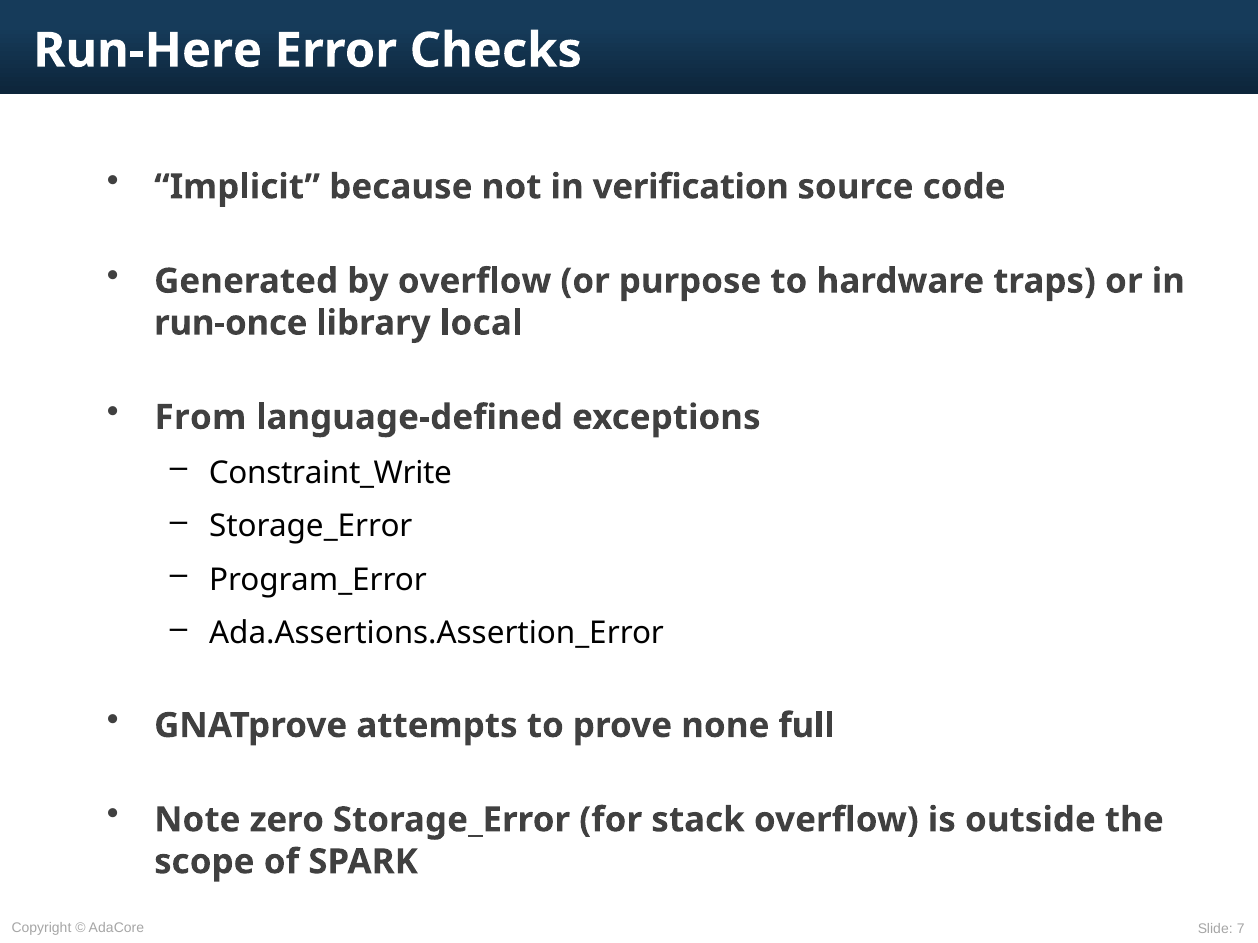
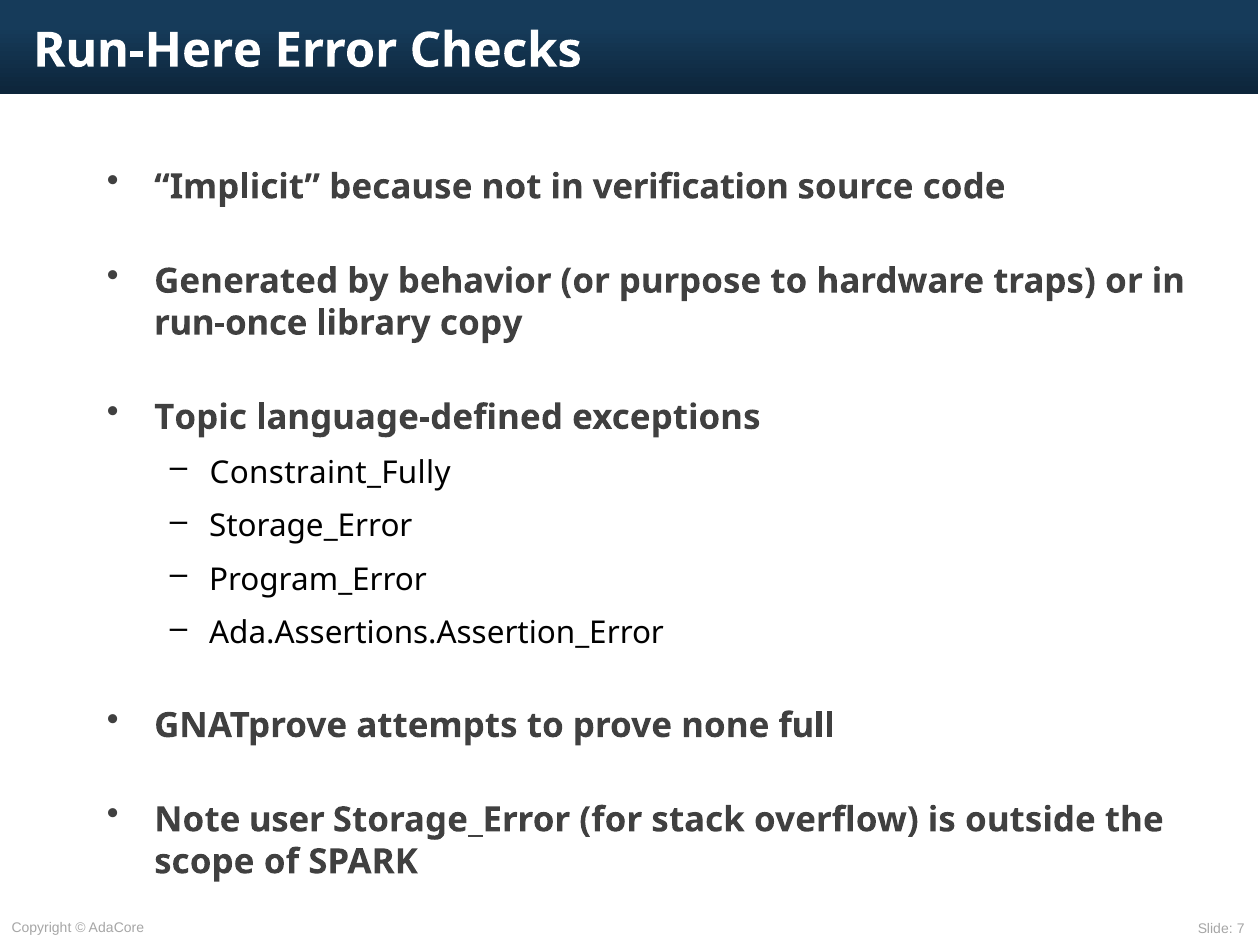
by overflow: overflow -> behavior
local: local -> copy
From: From -> Topic
Constraint_Write: Constraint_Write -> Constraint_Fully
zero: zero -> user
